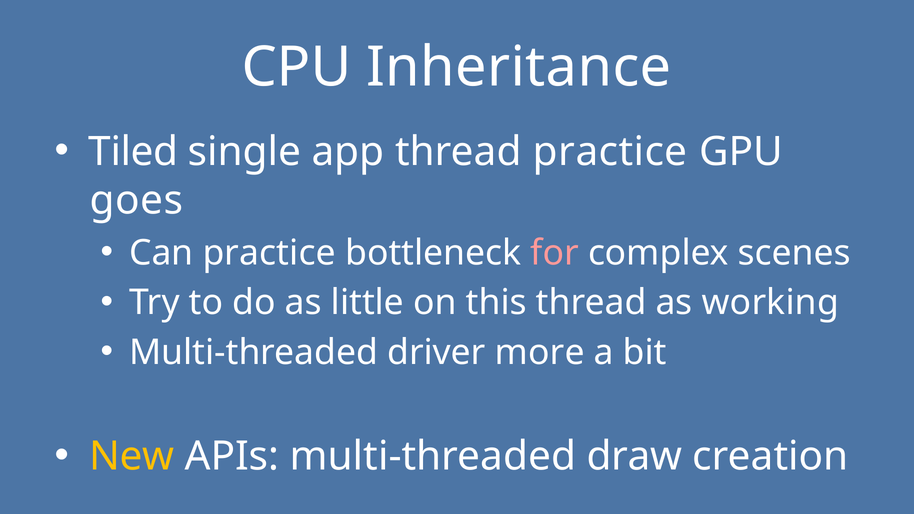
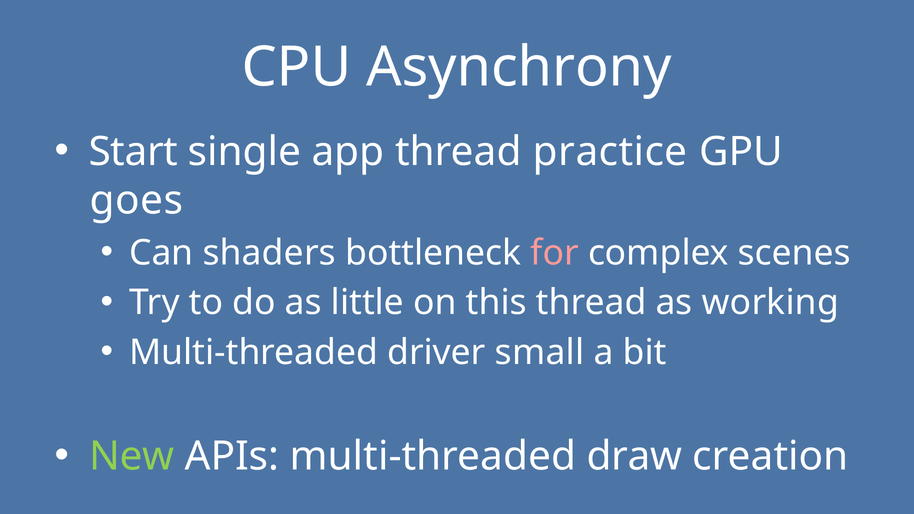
Inheritance: Inheritance -> Asynchrony
Tiled: Tiled -> Start
Can practice: practice -> shaders
more: more -> small
New colour: yellow -> light green
